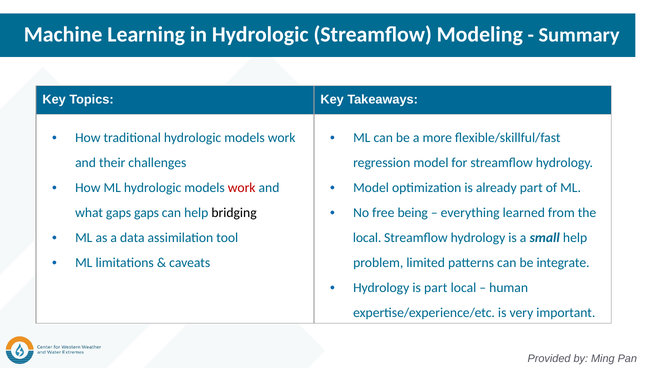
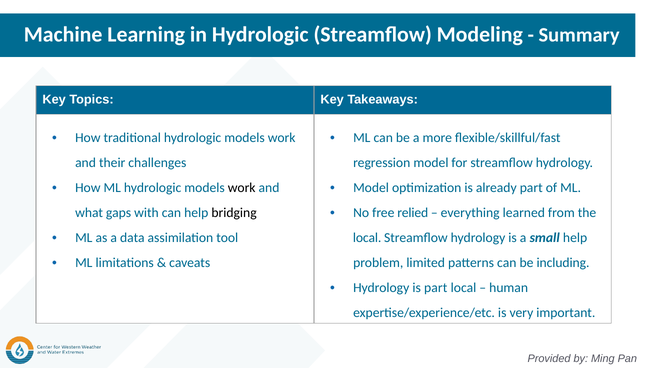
work at (242, 188) colour: red -> black
being: being -> relied
gaps gaps: gaps -> with
integrate: integrate -> including
